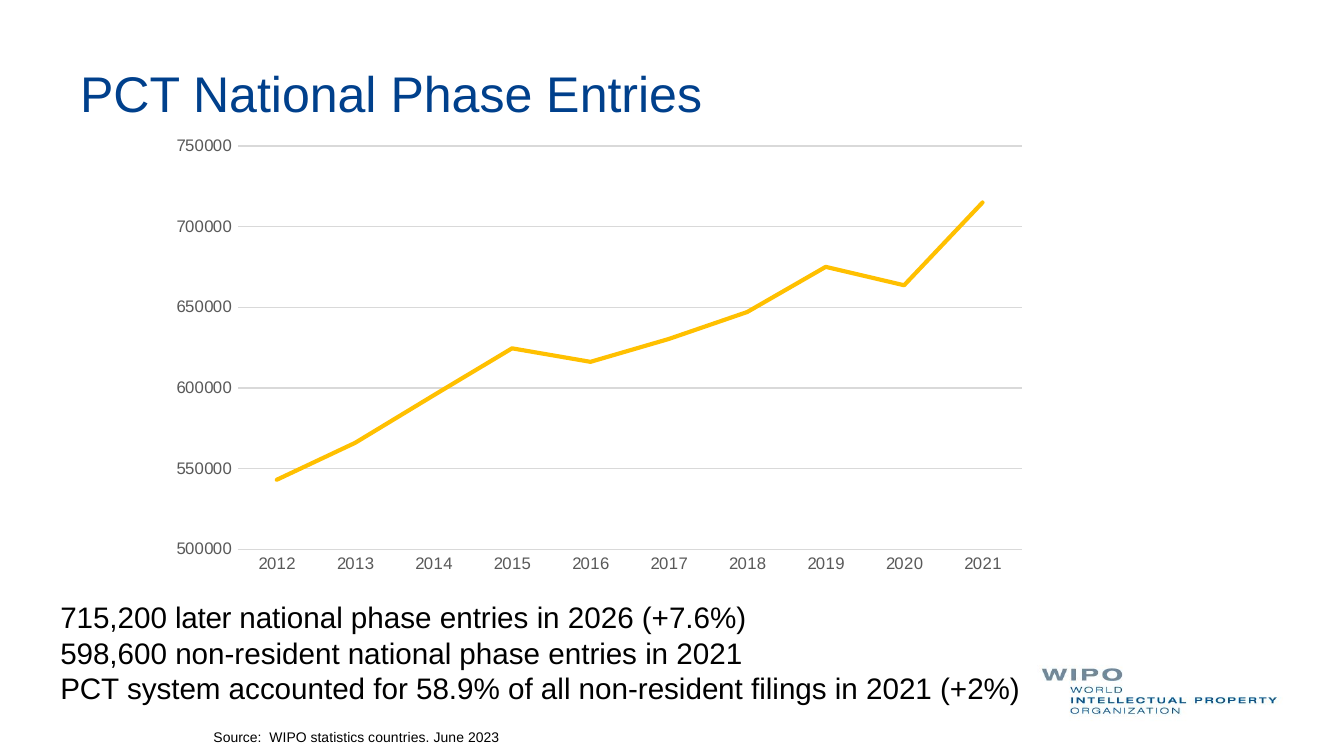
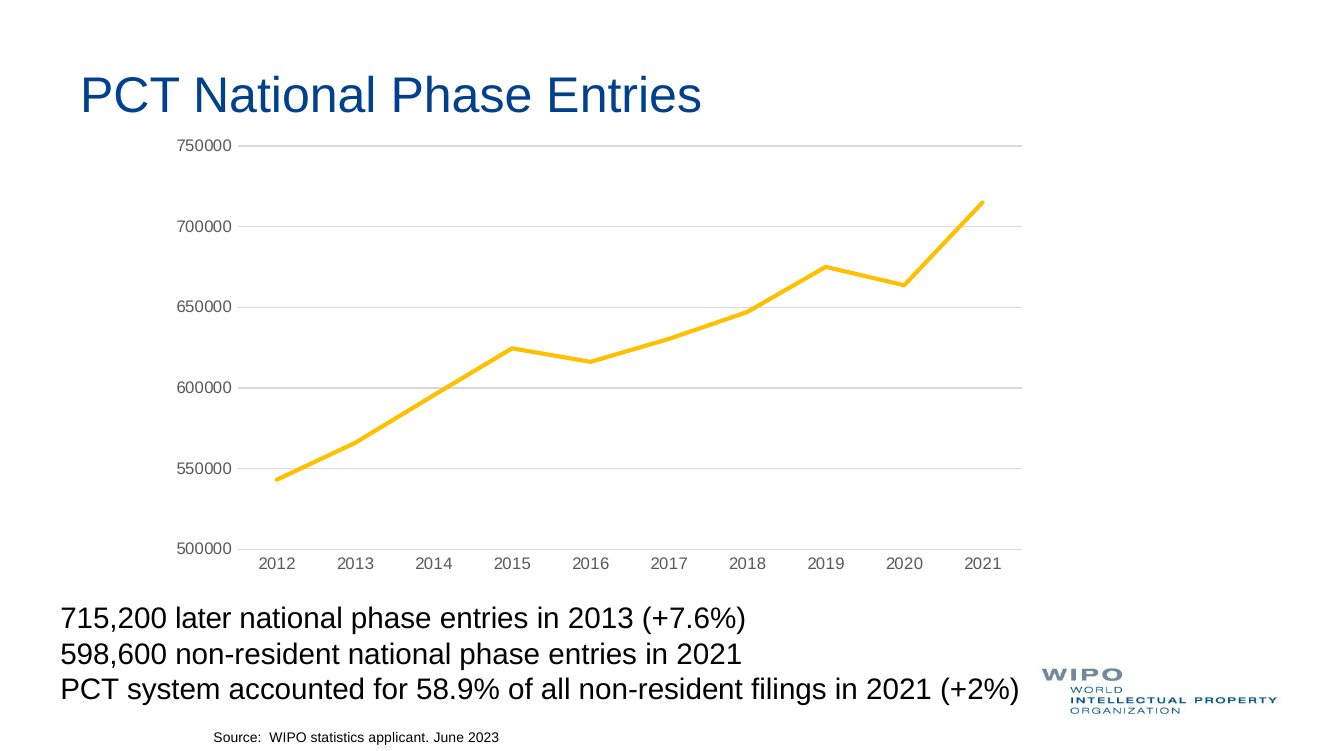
in 2026: 2026 -> 2013
countries: countries -> applicant
